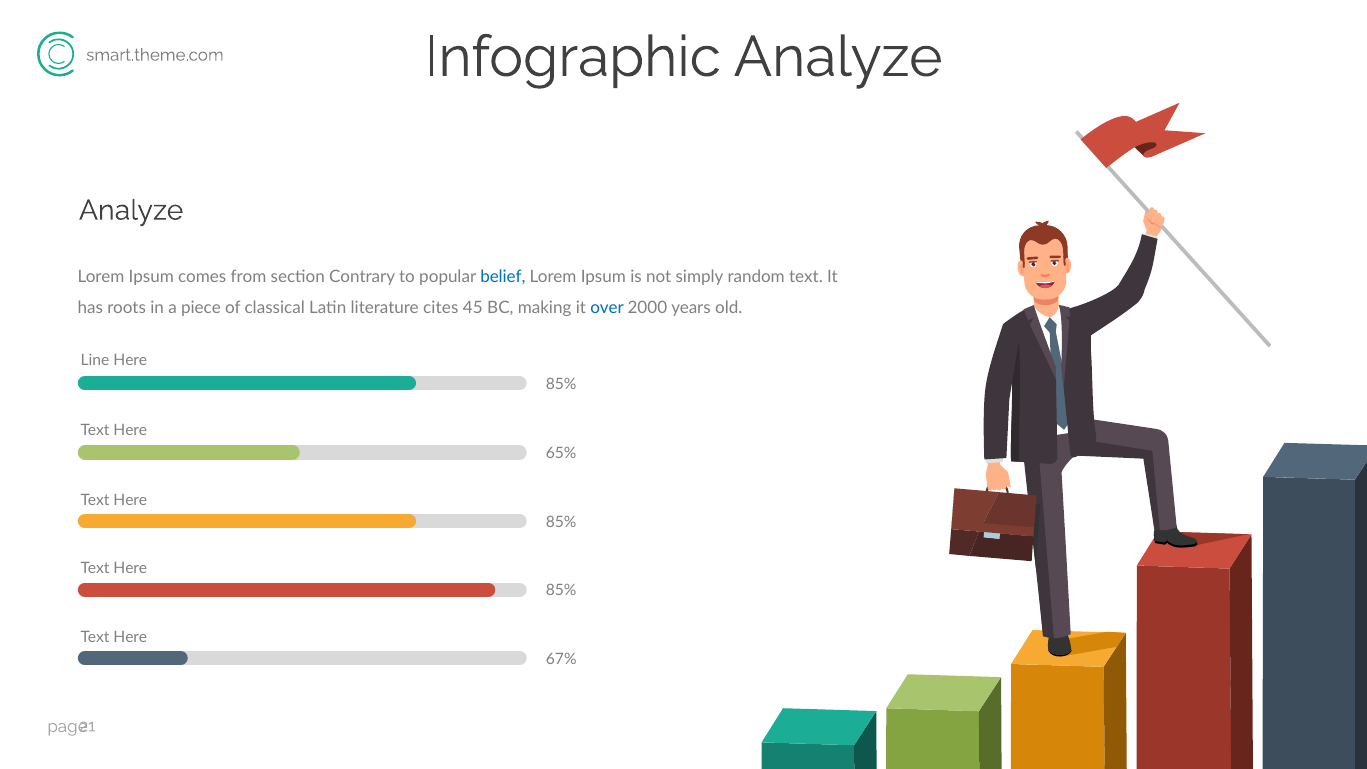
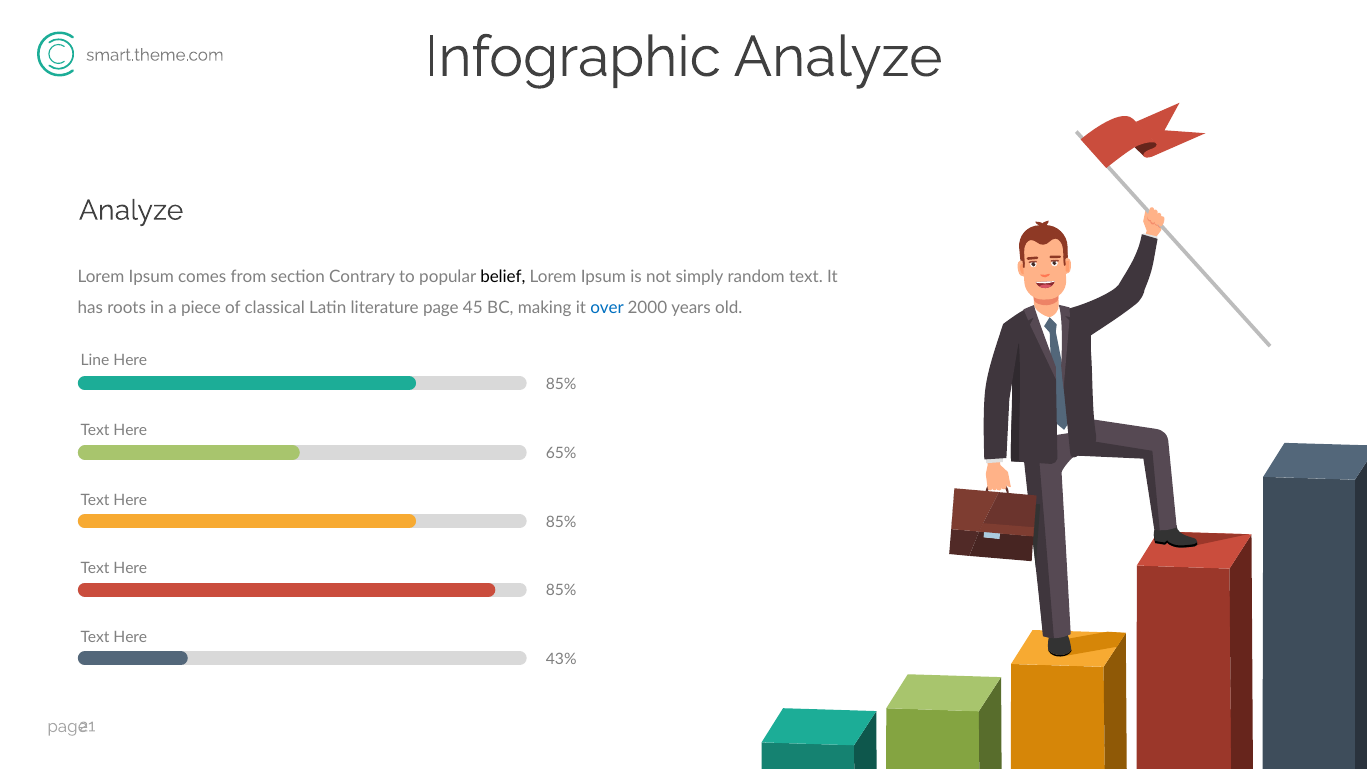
belief colour: blue -> black
cites: cites -> page
67%: 67% -> 43%
